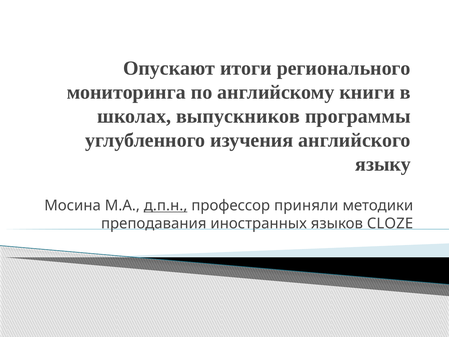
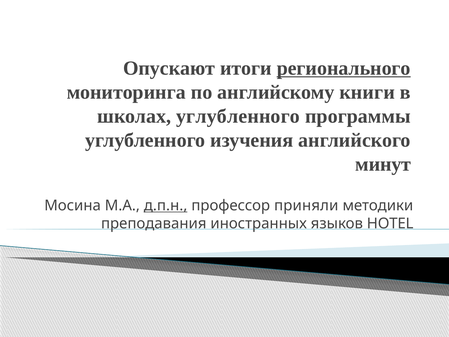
регионального underline: none -> present
школах выпускников: выпускников -> углубленного
языку: языку -> минут
CLOZE: CLOZE -> HOTEL
